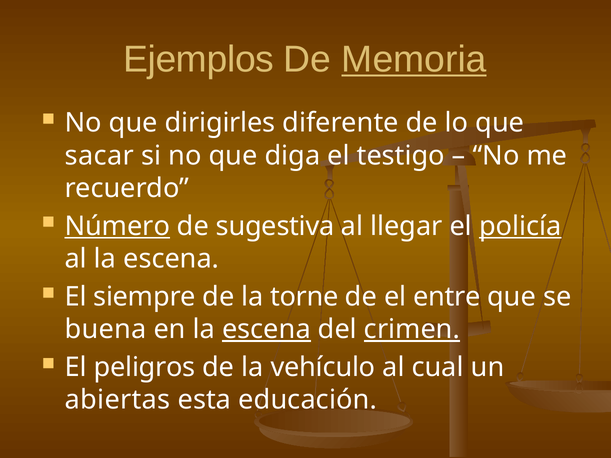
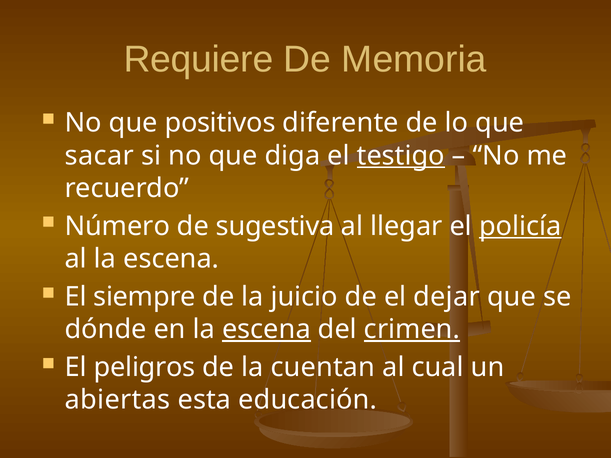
Ejemplos: Ejemplos -> Requiere
Memoria underline: present -> none
dirigirles: dirigirles -> positivos
testigo underline: none -> present
Número underline: present -> none
torne: torne -> juicio
entre: entre -> dejar
buena: buena -> dónde
vehículo: vehículo -> cuentan
